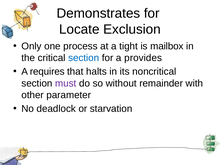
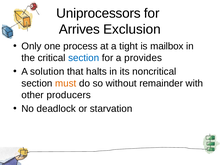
Demonstrates: Demonstrates -> Uniprocessors
Locate: Locate -> Arrives
requires: requires -> solution
must colour: purple -> orange
parameter: parameter -> producers
